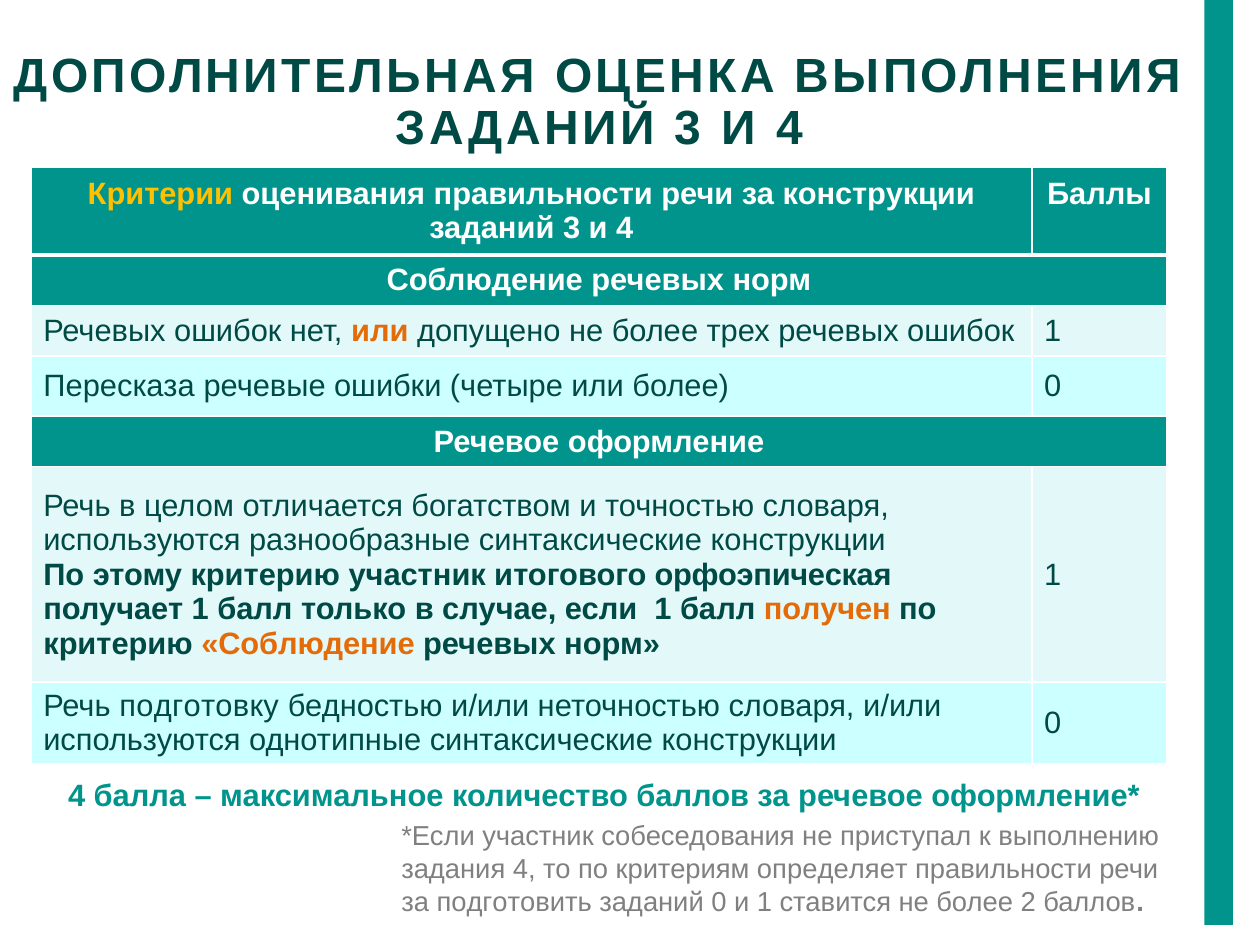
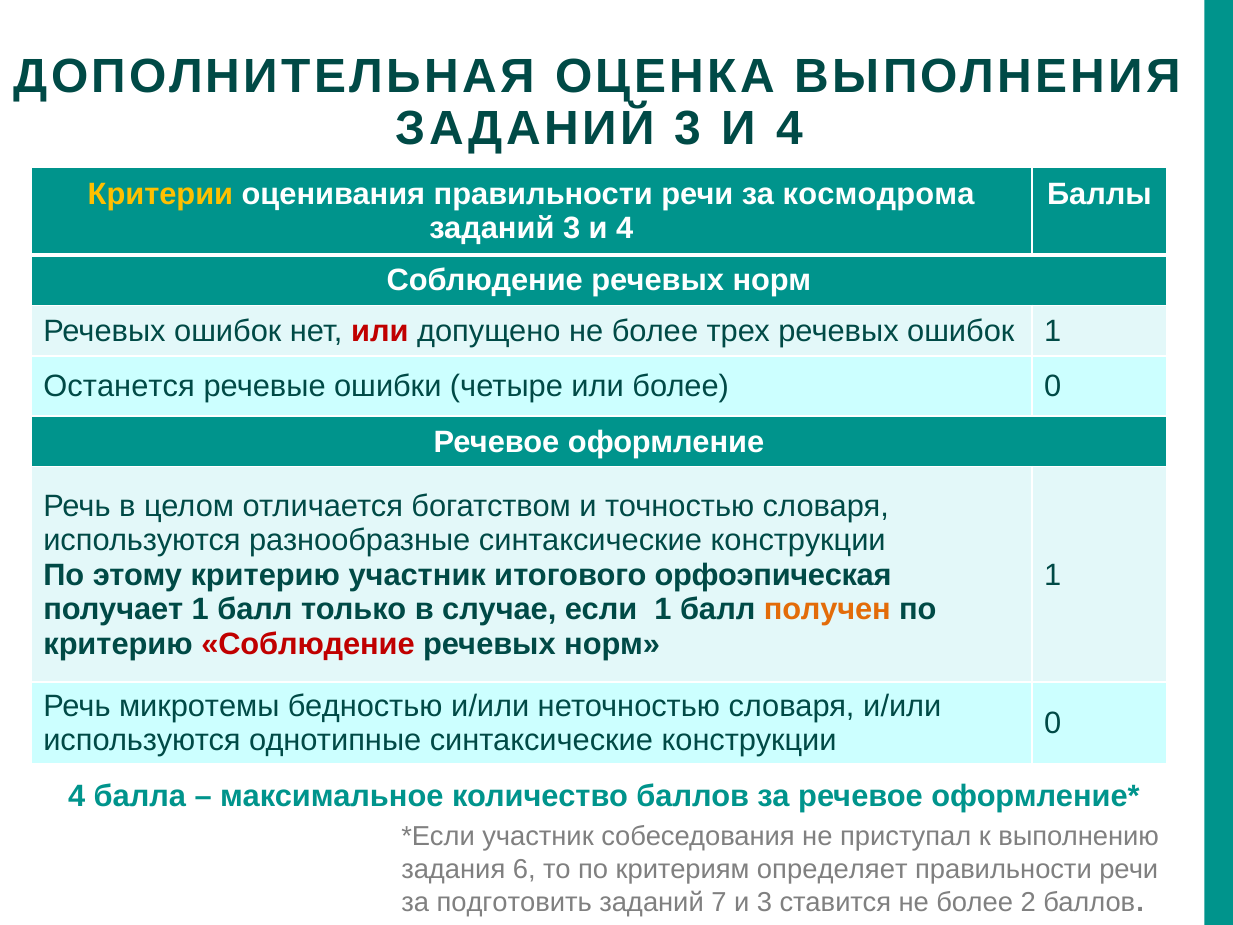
за конструкции: конструкции -> космодрома
или at (380, 331) colour: orange -> red
Пересказа: Пересказа -> Останется
Соблюдение at (308, 644) colour: orange -> red
подготовку: подготовку -> микротемы
задания 4: 4 -> 6
заданий 0: 0 -> 7
и 1: 1 -> 3
